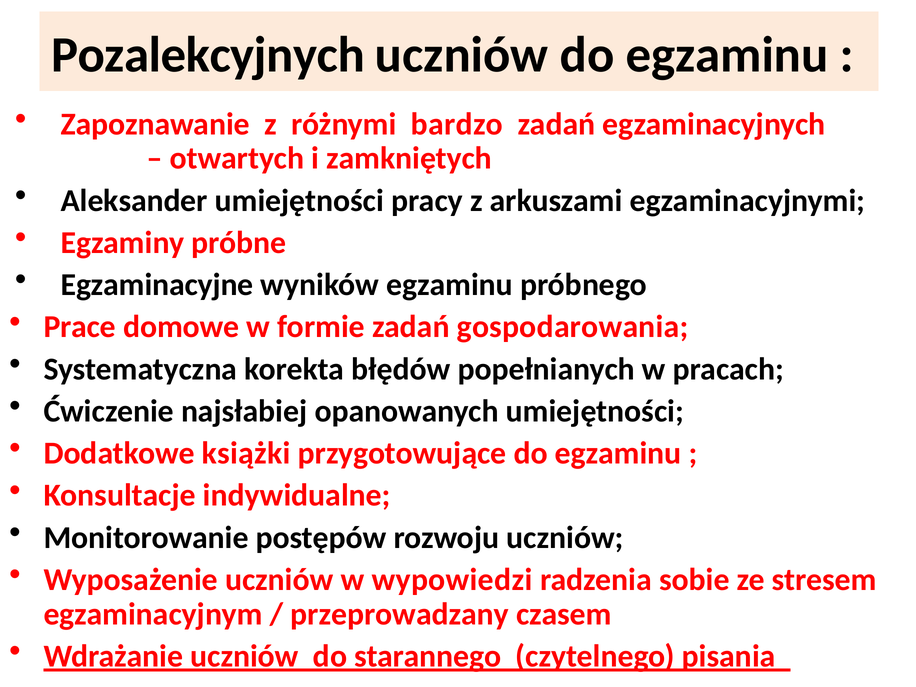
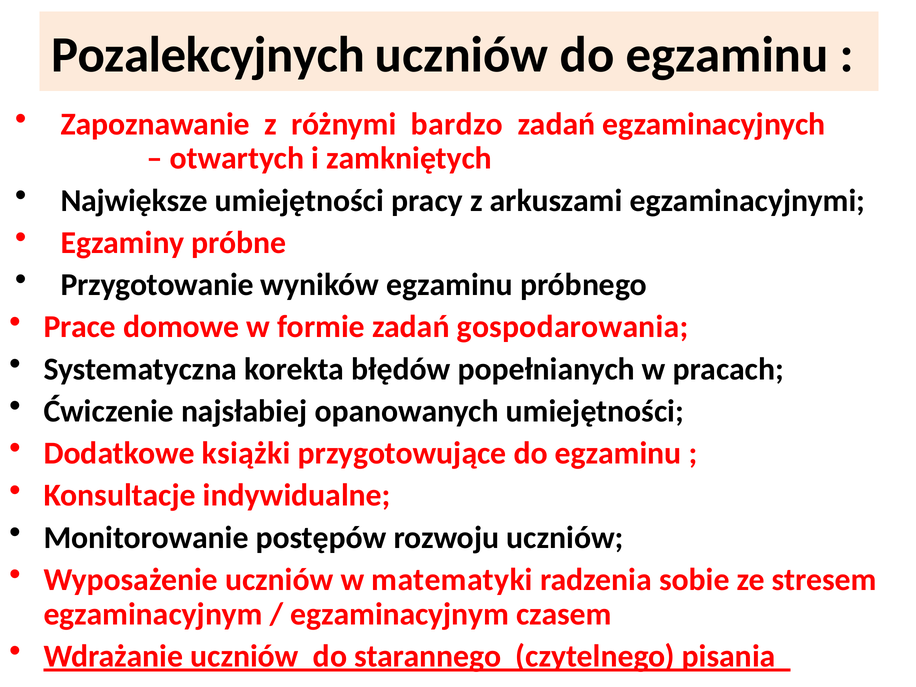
Aleksander: Aleksander -> Największe
Egzaminacyjne: Egzaminacyjne -> Przygotowanie
wypowiedzi: wypowiedzi -> matematyki
przeprowadzany at (400, 614): przeprowadzany -> egzaminacyjnym
